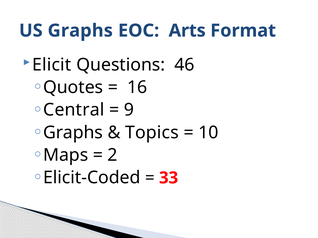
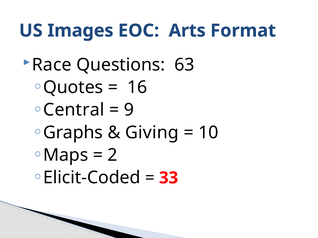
US Graphs: Graphs -> Images
Elicit: Elicit -> Race
46: 46 -> 63
Topics: Topics -> Giving
